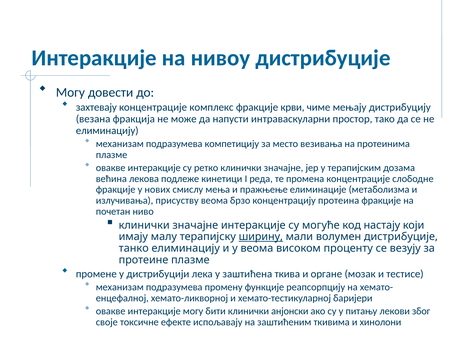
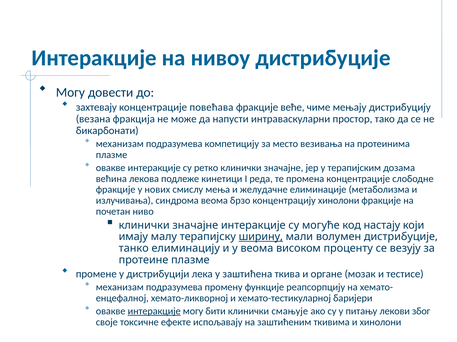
комплекс: комплекс -> повећава
крви: крви -> веће
елиминацију at (107, 131): елиминацију -> бикарбонати
пражњење: пражњење -> желудачне
присуству: присуству -> синдрома
концентрацију протеина: протеина -> хинолони
интеракције at (154, 312) underline: none -> present
анјонски: анјонски -> смањујe
